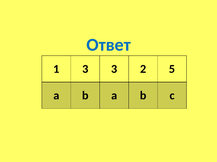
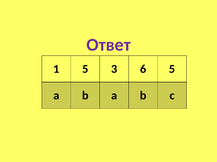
Ответ colour: blue -> purple
1 3: 3 -> 5
2: 2 -> 6
